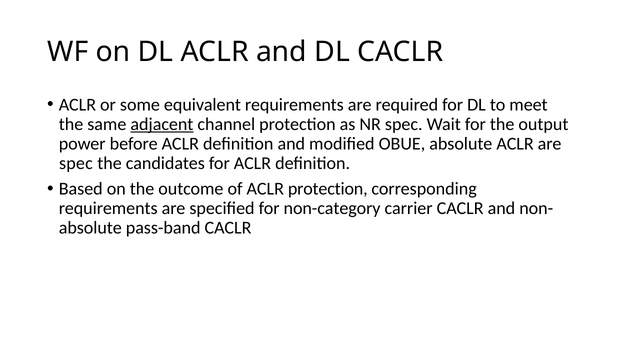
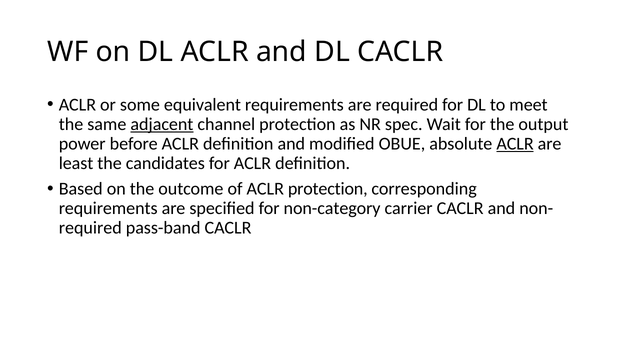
ACLR at (515, 144) underline: none -> present
spec at (76, 163): spec -> least
absolute at (90, 228): absolute -> required
